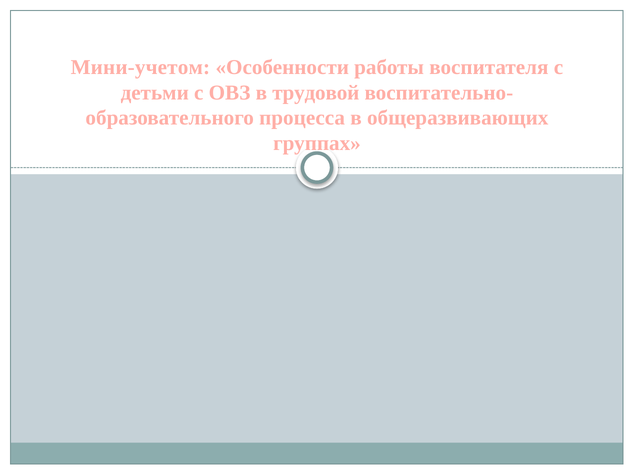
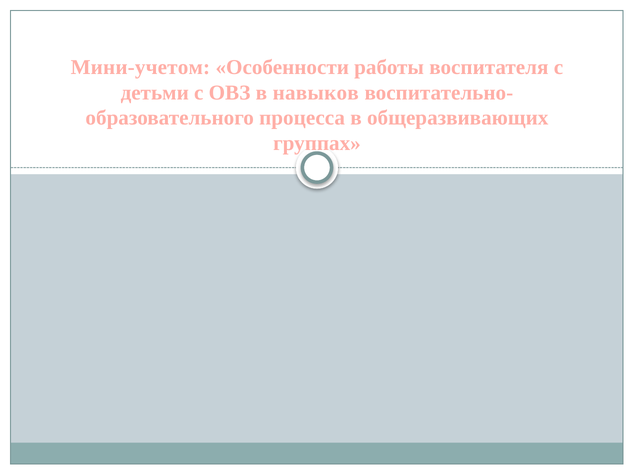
трудовой: трудовой -> навыков
